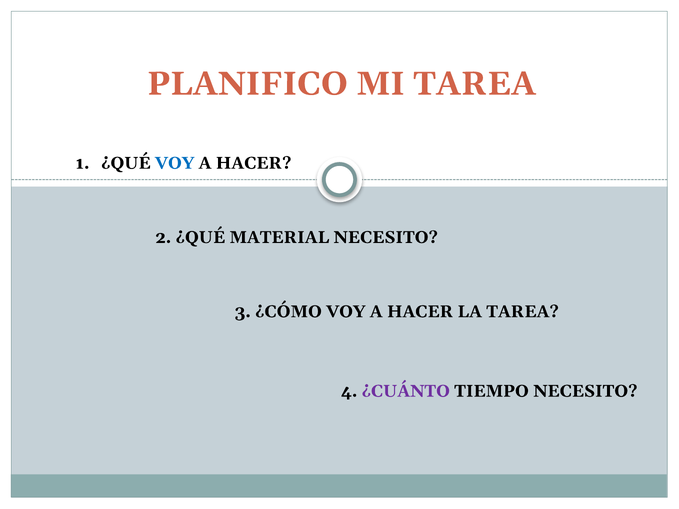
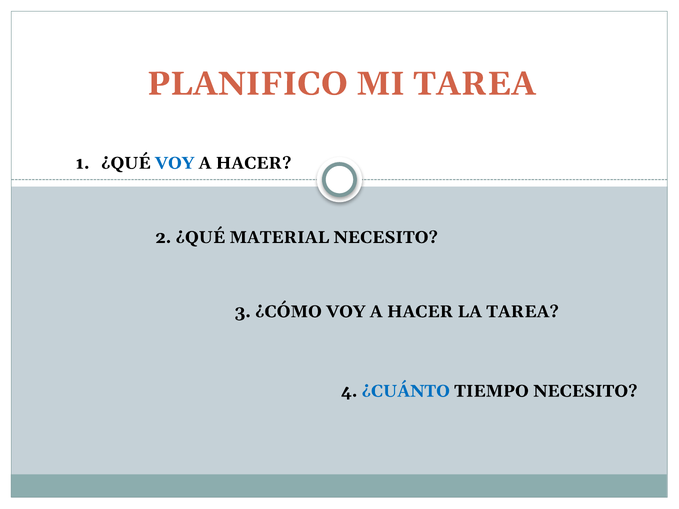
¿CUÁNTO colour: purple -> blue
